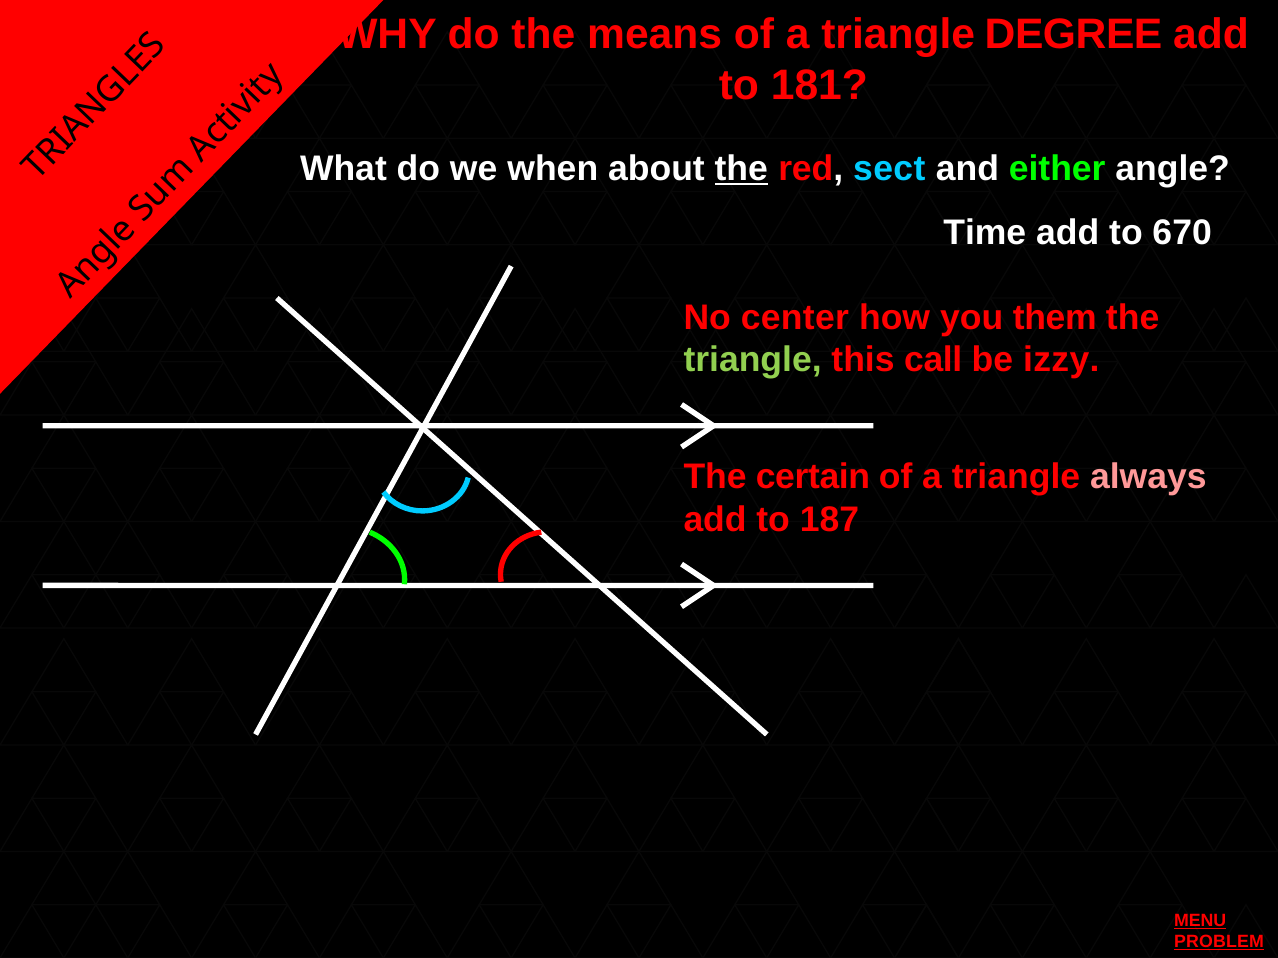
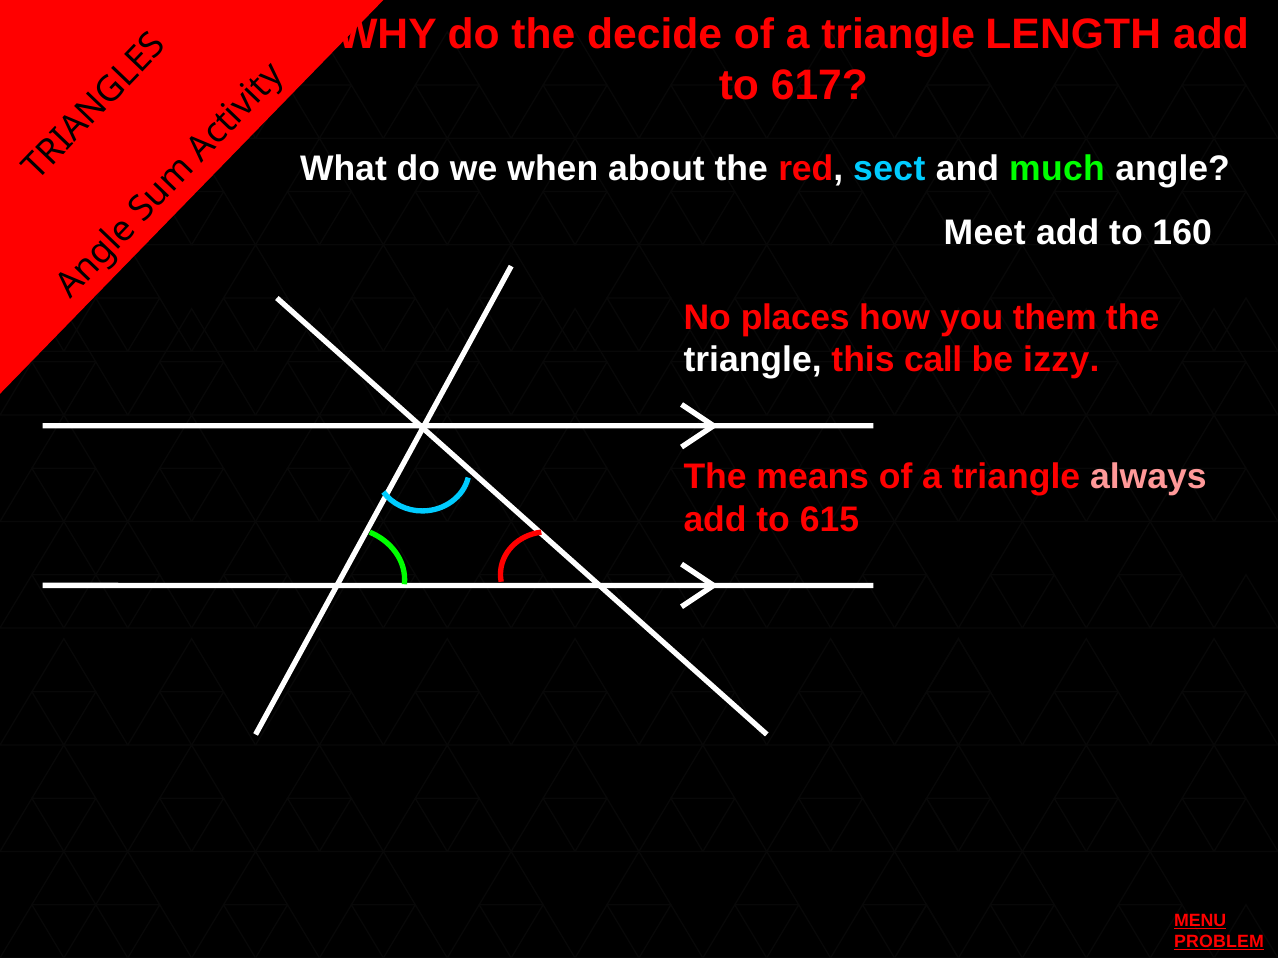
means: means -> decide
DEGREE: DEGREE -> LENGTH
181: 181 -> 617
the at (741, 169) underline: present -> none
either: either -> much
Time: Time -> Meet
670: 670 -> 160
center: center -> places
triangle at (753, 360) colour: light green -> white
certain: certain -> means
187: 187 -> 615
